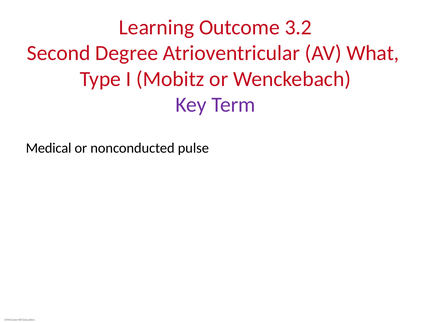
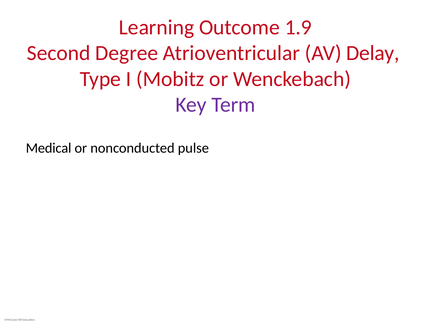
3.2: 3.2 -> 1.9
What: What -> Delay
